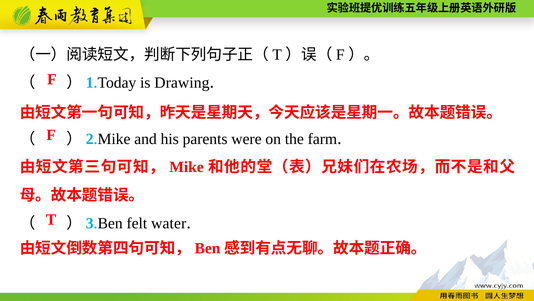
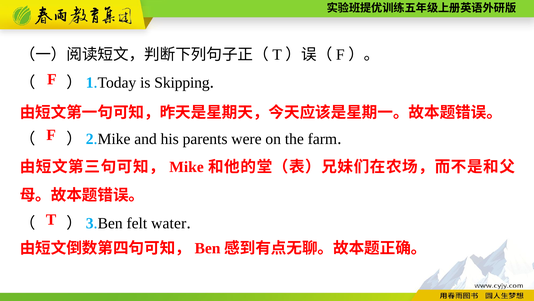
Drawing: Drawing -> Skipping
